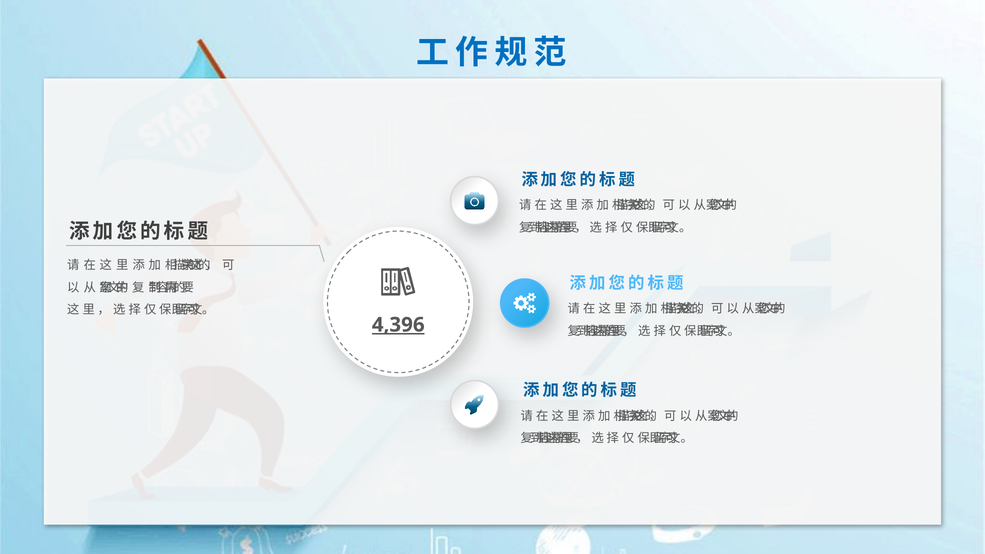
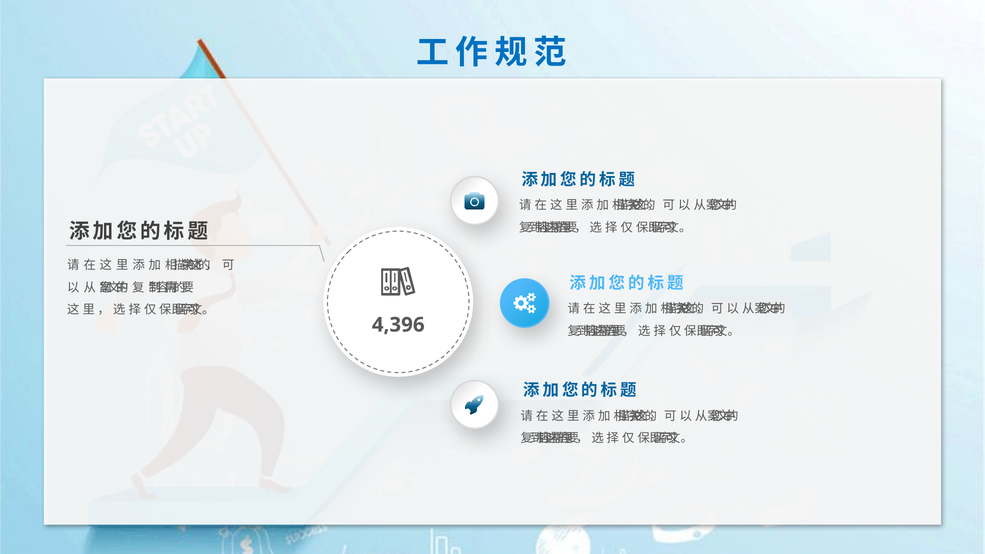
4,396 underline: present -> none
